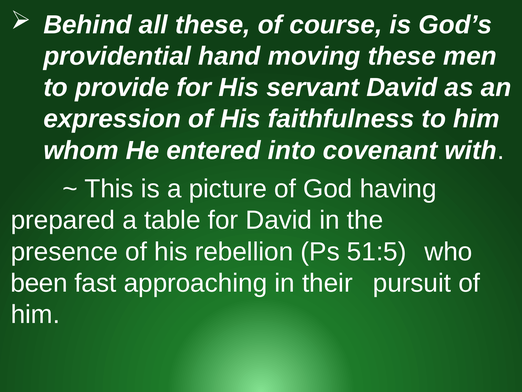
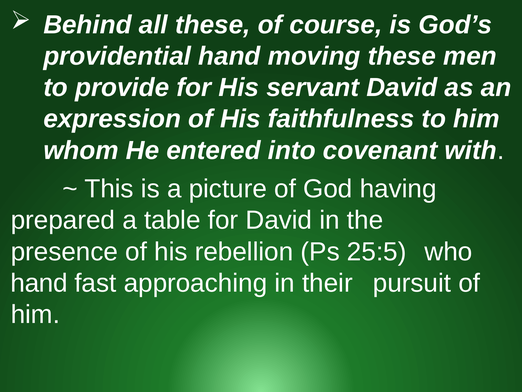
51:5: 51:5 -> 25:5
been at (39, 283): been -> hand
